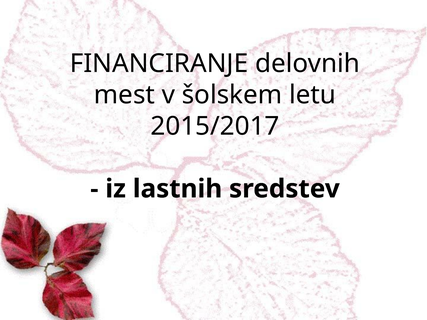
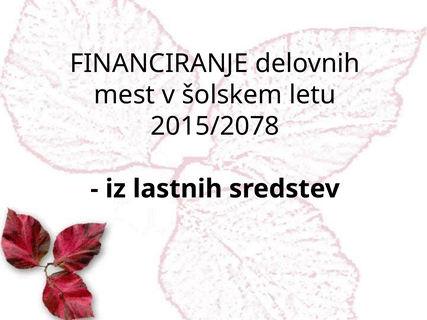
2015/2017: 2015/2017 -> 2015/2078
